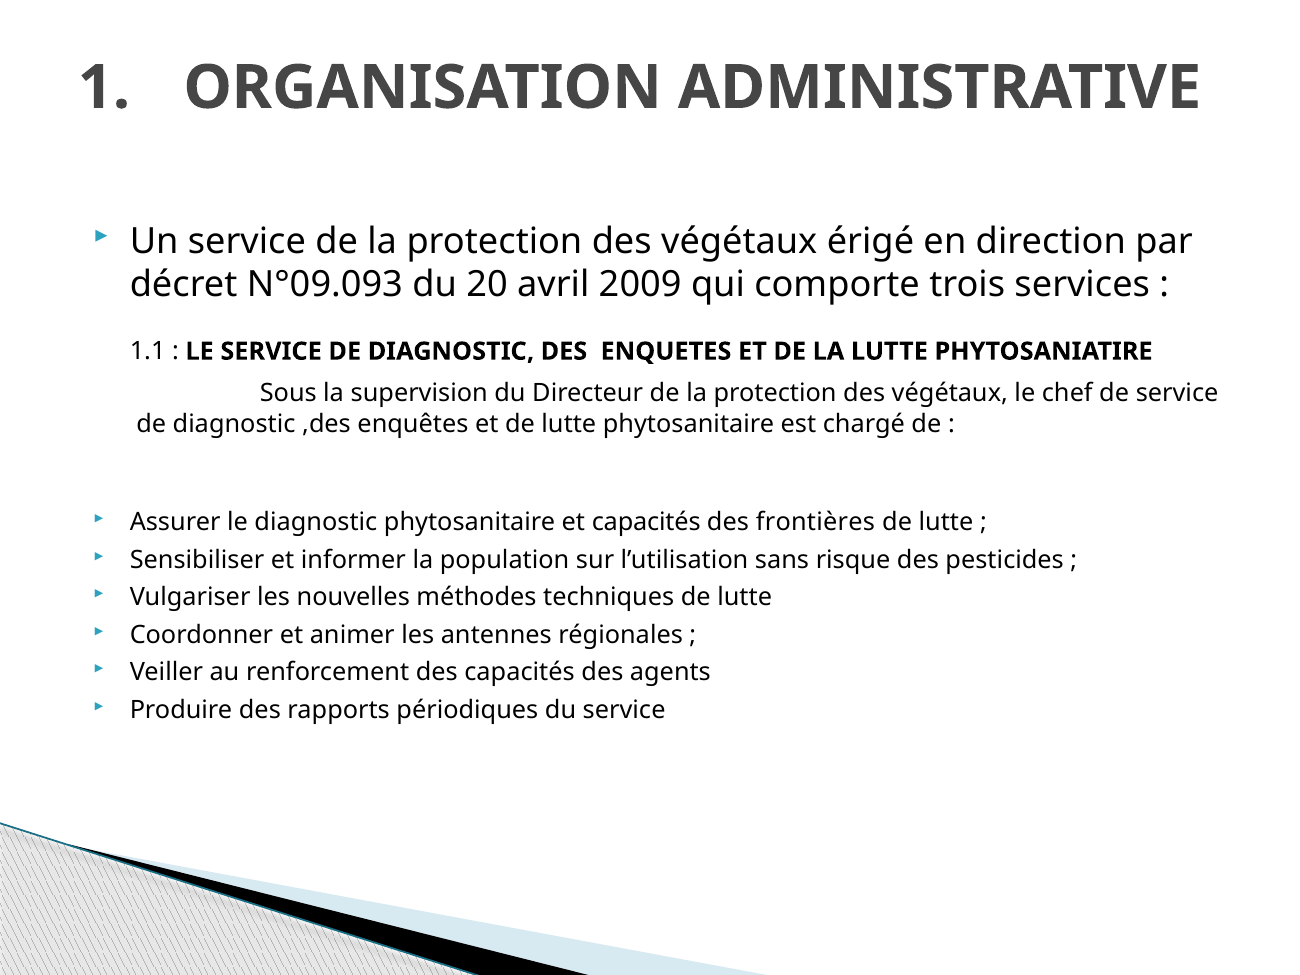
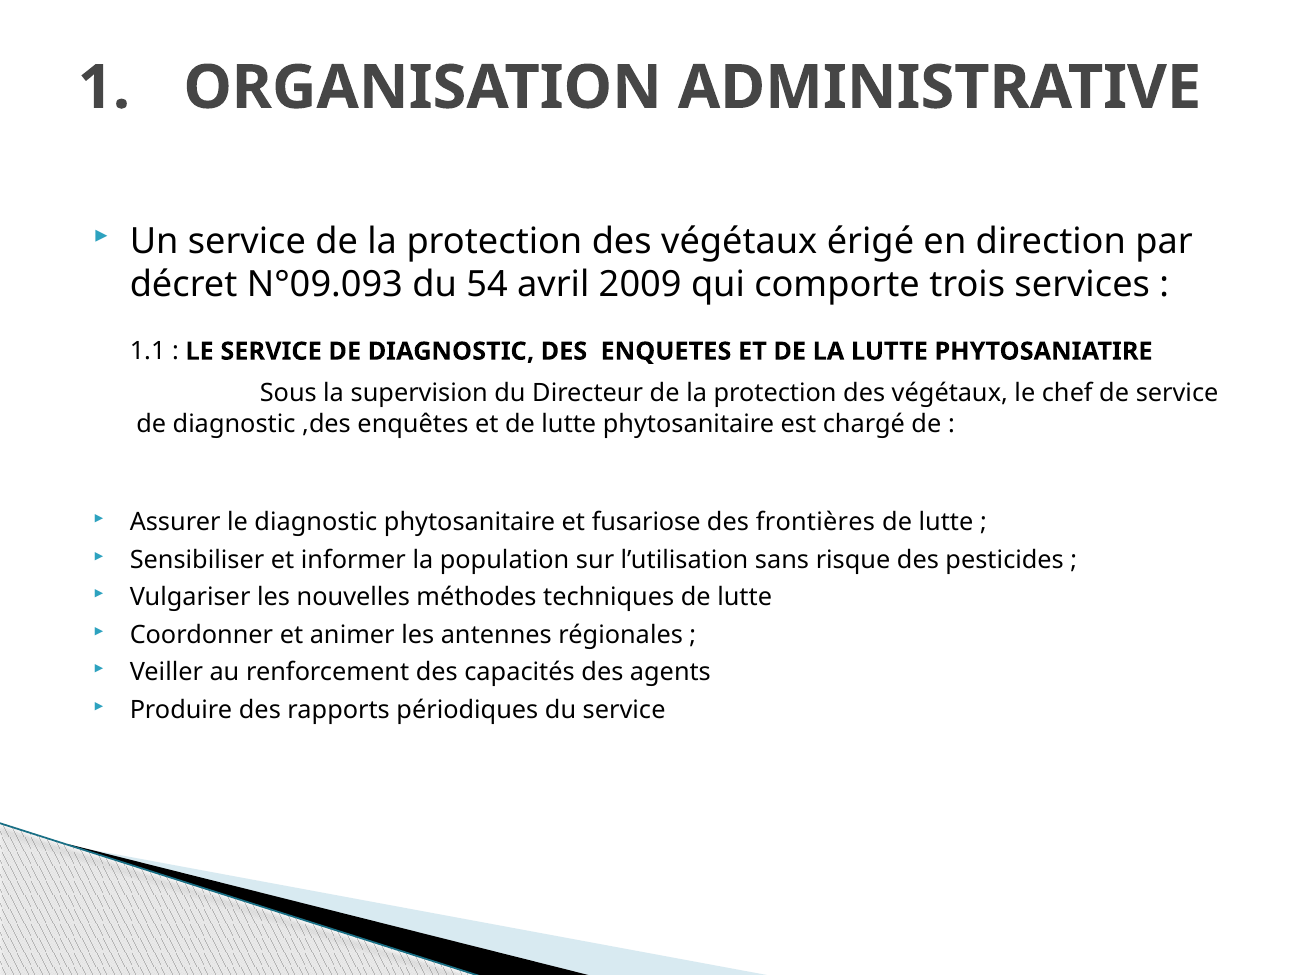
20: 20 -> 54
et capacités: capacités -> fusariose
